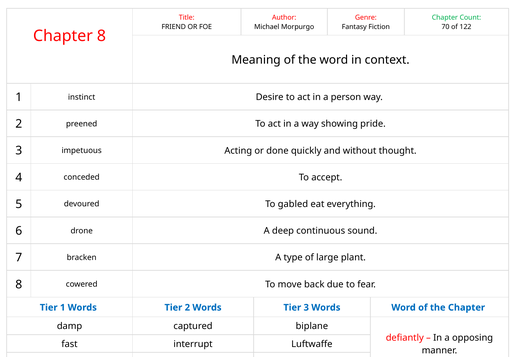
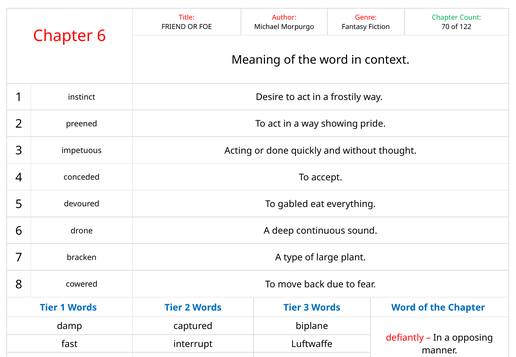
Chapter 8: 8 -> 6
person: person -> frostily
